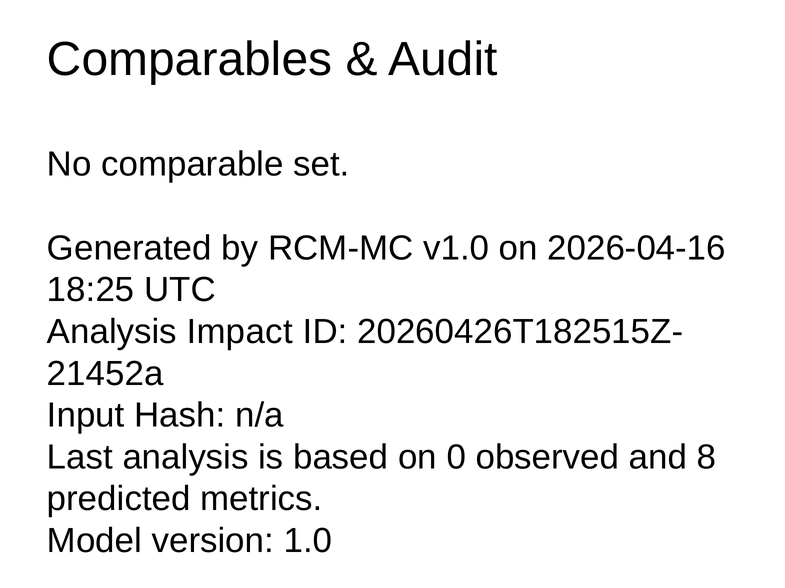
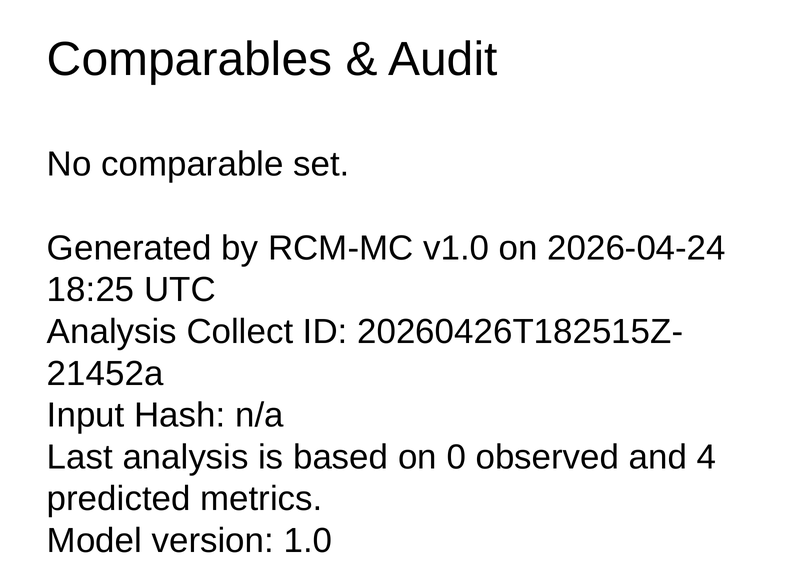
2026-04-16: 2026-04-16 -> 2026-04-24
Impact: Impact -> Collect
8: 8 -> 4
